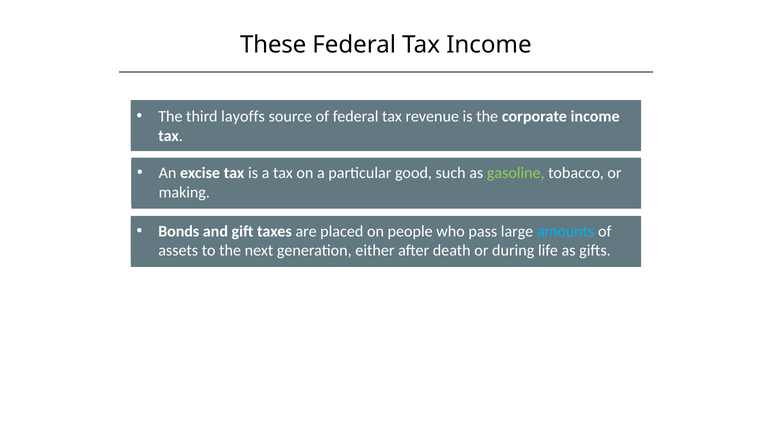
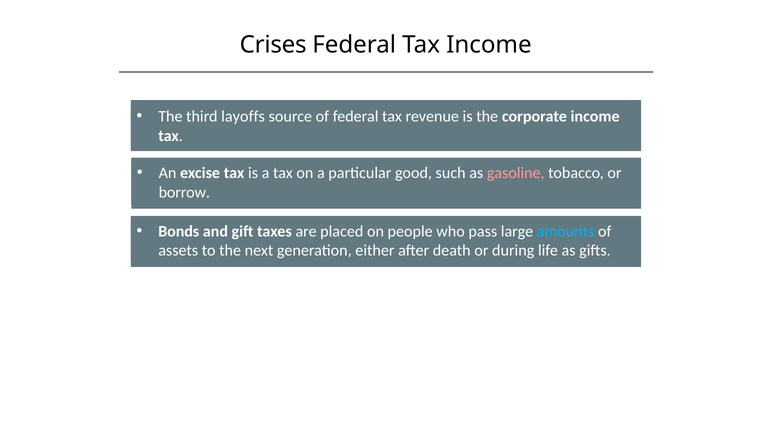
These: These -> Crises
gasoline colour: light green -> pink
making: making -> borrow
